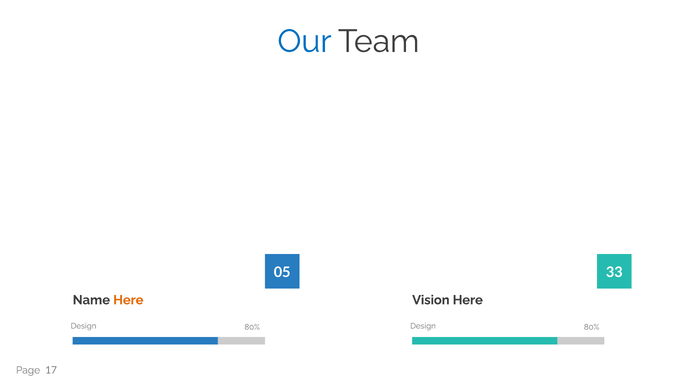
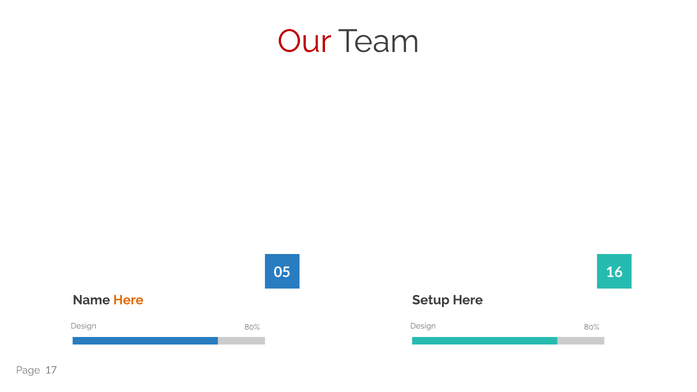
Our colour: blue -> red
33: 33 -> 16
Vision: Vision -> Setup
